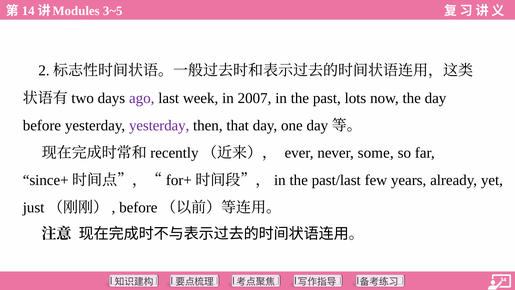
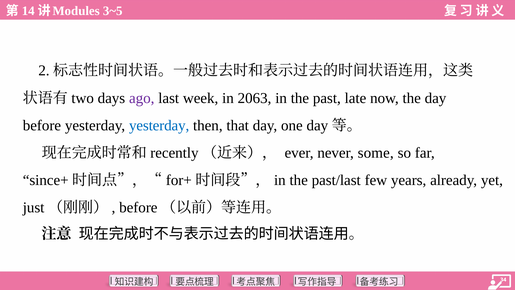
2007: 2007 -> 2063
lots: lots -> late
yesterday at (159, 125) colour: purple -> blue
